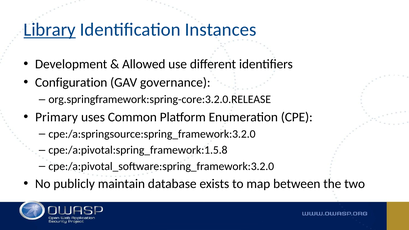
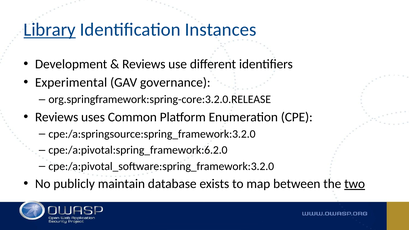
Allowed at (144, 64): Allowed -> Reviews
Configuration: Configuration -> Experimental
Primary at (57, 117): Primary -> Reviews
cpe:/a:pivotal:spring_framework:1.5.8: cpe:/a:pivotal:spring_framework:1.5.8 -> cpe:/a:pivotal:spring_framework:6.2.0
two underline: none -> present
